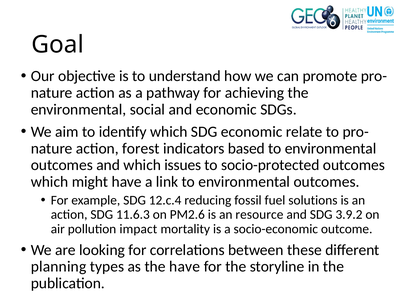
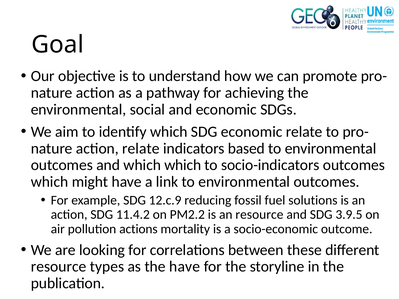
action forest: forest -> relate
which issues: issues -> which
socio-protected: socio-protected -> socio-indicators
12.c.4: 12.c.4 -> 12.c.9
11.6.3: 11.6.3 -> 11.4.2
PM2.6: PM2.6 -> PM2.2
3.9.2: 3.9.2 -> 3.9.5
impact: impact -> actions
planning at (59, 267): planning -> resource
